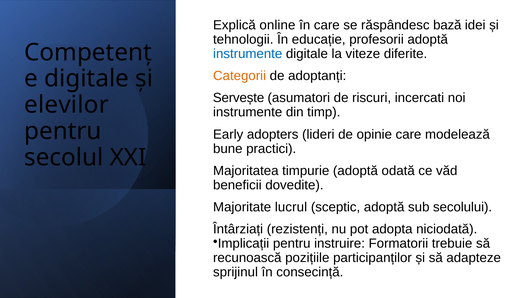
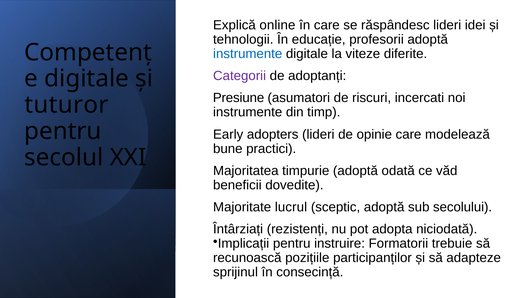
răspândesc bază: bază -> lideri
Categorii colour: orange -> purple
Servește: Servește -> Presiune
elevilor: elevilor -> tuturor
